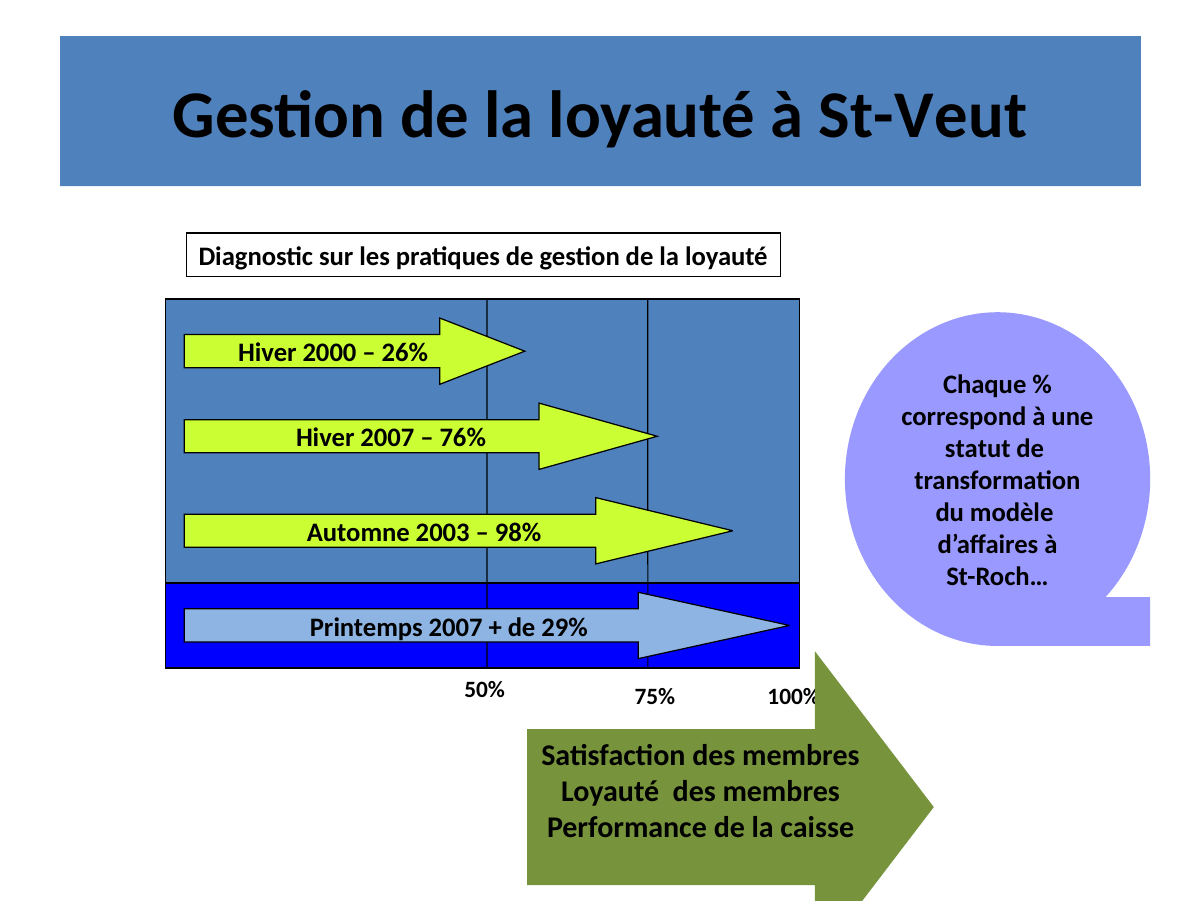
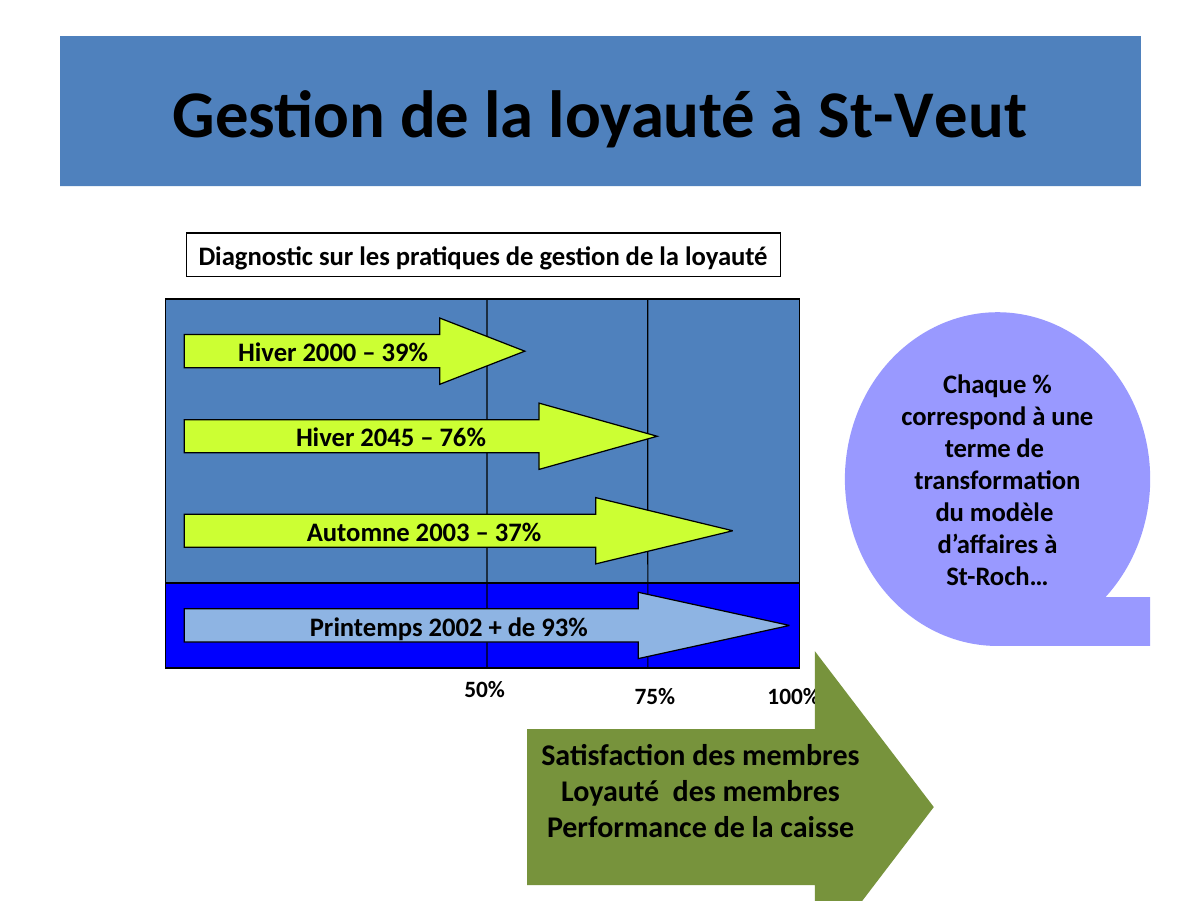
26%: 26% -> 39%
Hiver 2007: 2007 -> 2045
statut: statut -> terme
98%: 98% -> 37%
Printemps 2007: 2007 -> 2002
29%: 29% -> 93%
